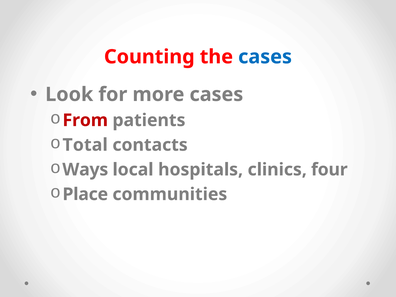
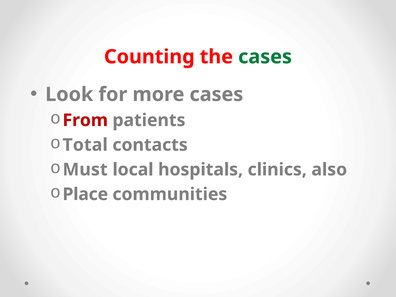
cases at (265, 57) colour: blue -> green
Ways: Ways -> Must
four: four -> also
